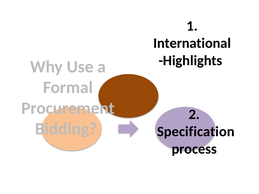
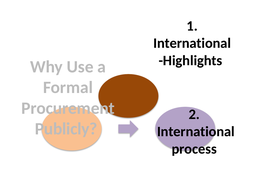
Bidding: Bidding -> Publicly
Specification at (196, 132): Specification -> International
